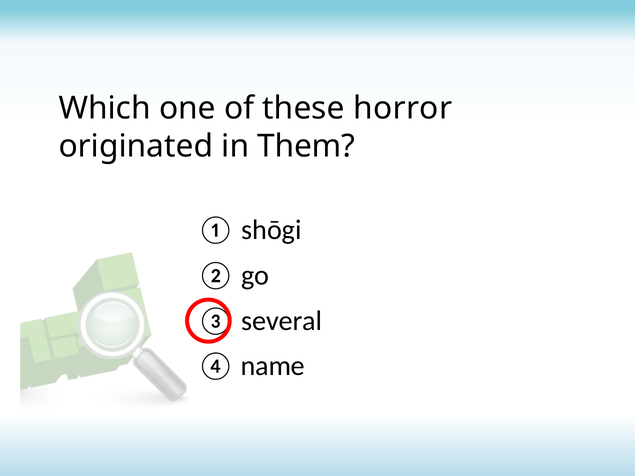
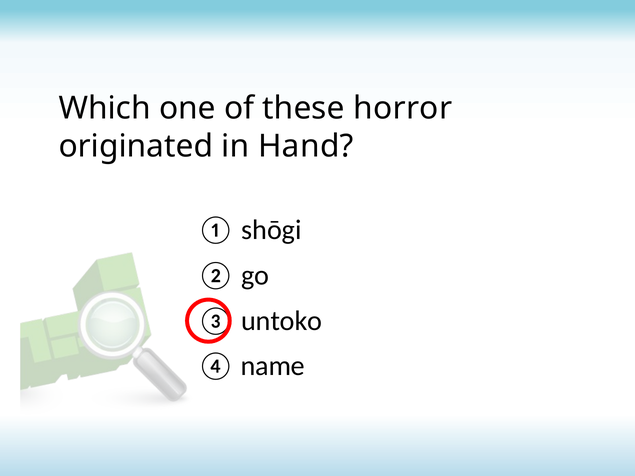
Them: Them -> Hand
several: several -> untoko
